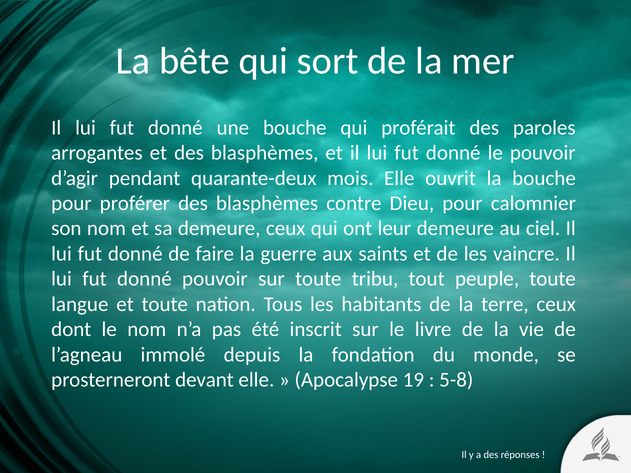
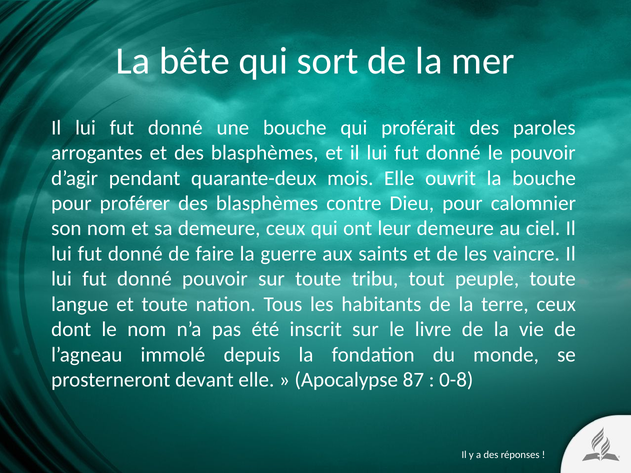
19: 19 -> 87
5-8: 5-8 -> 0-8
